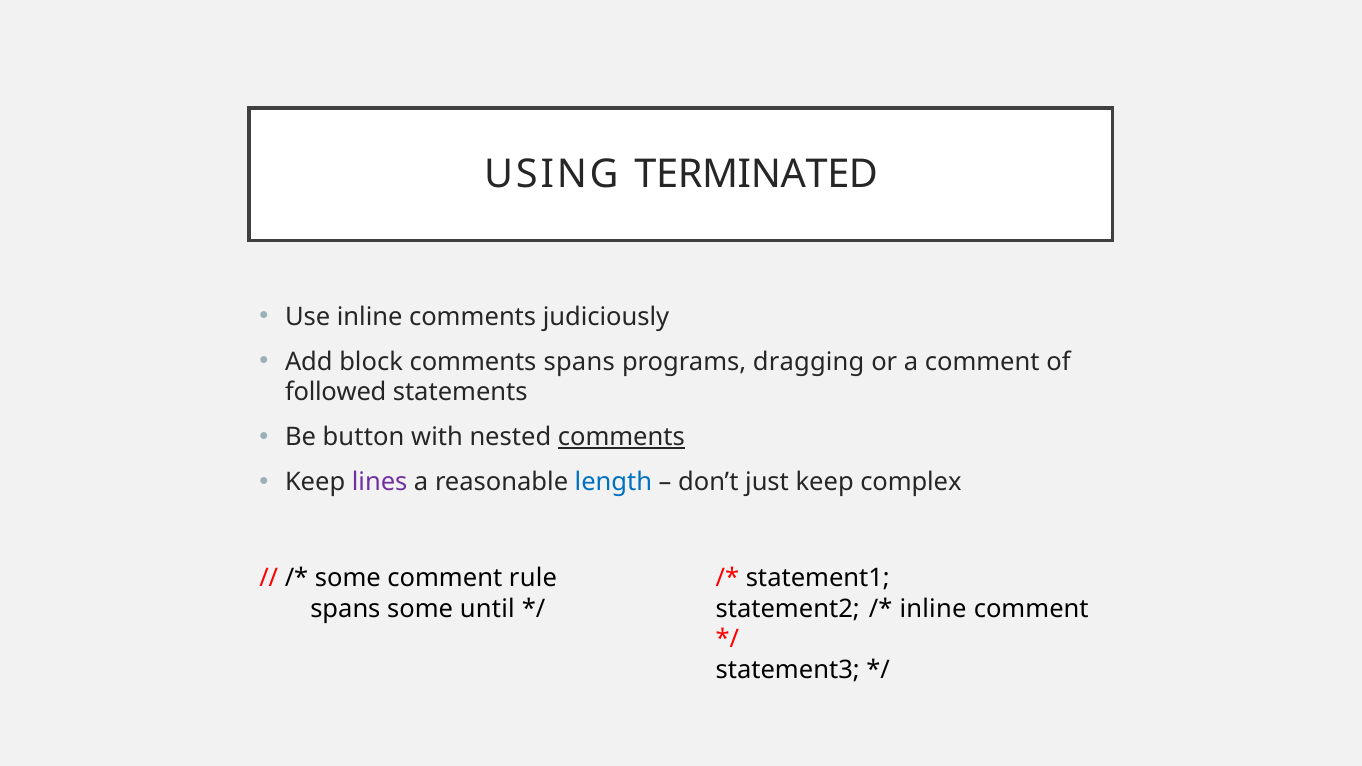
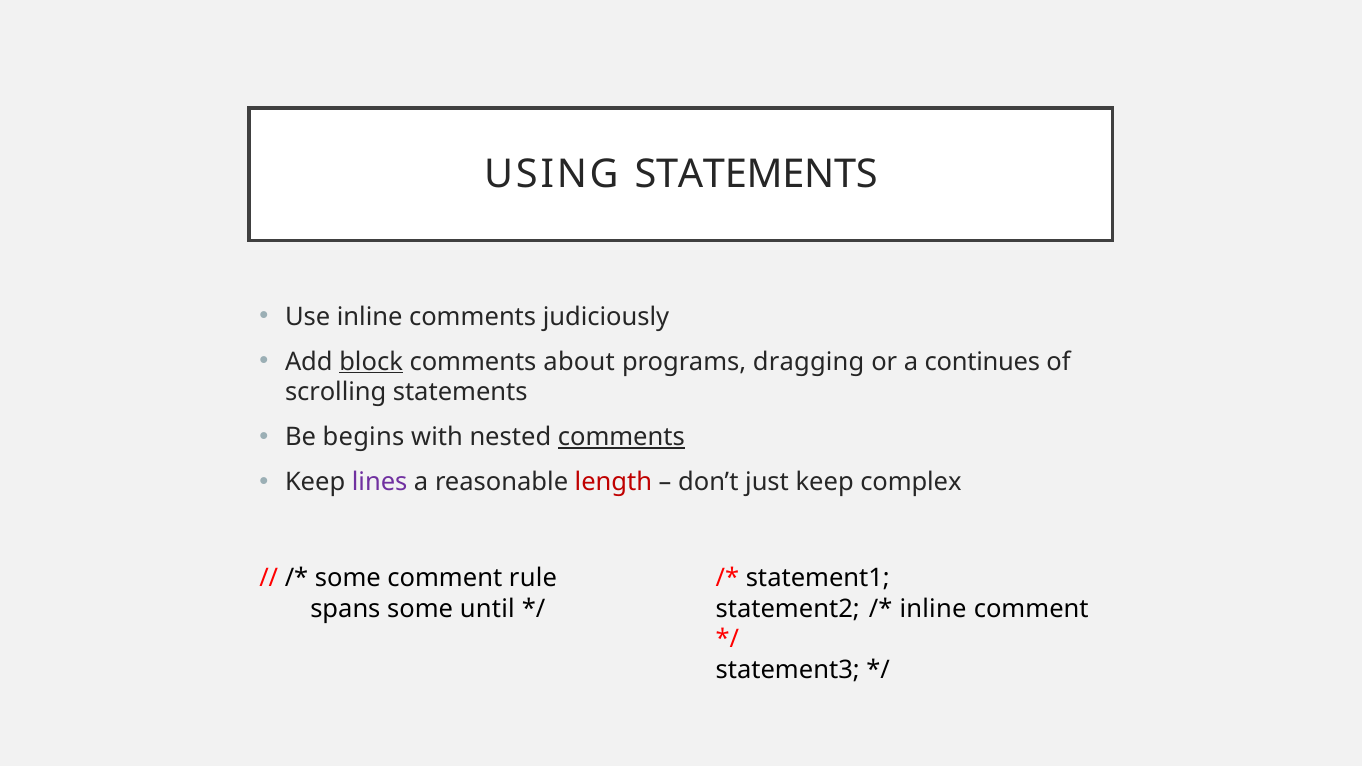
USING TERMINATED: TERMINATED -> STATEMENTS
block underline: none -> present
comments spans: spans -> about
a comment: comment -> continues
followed: followed -> scrolling
button: button -> begins
length colour: blue -> red
